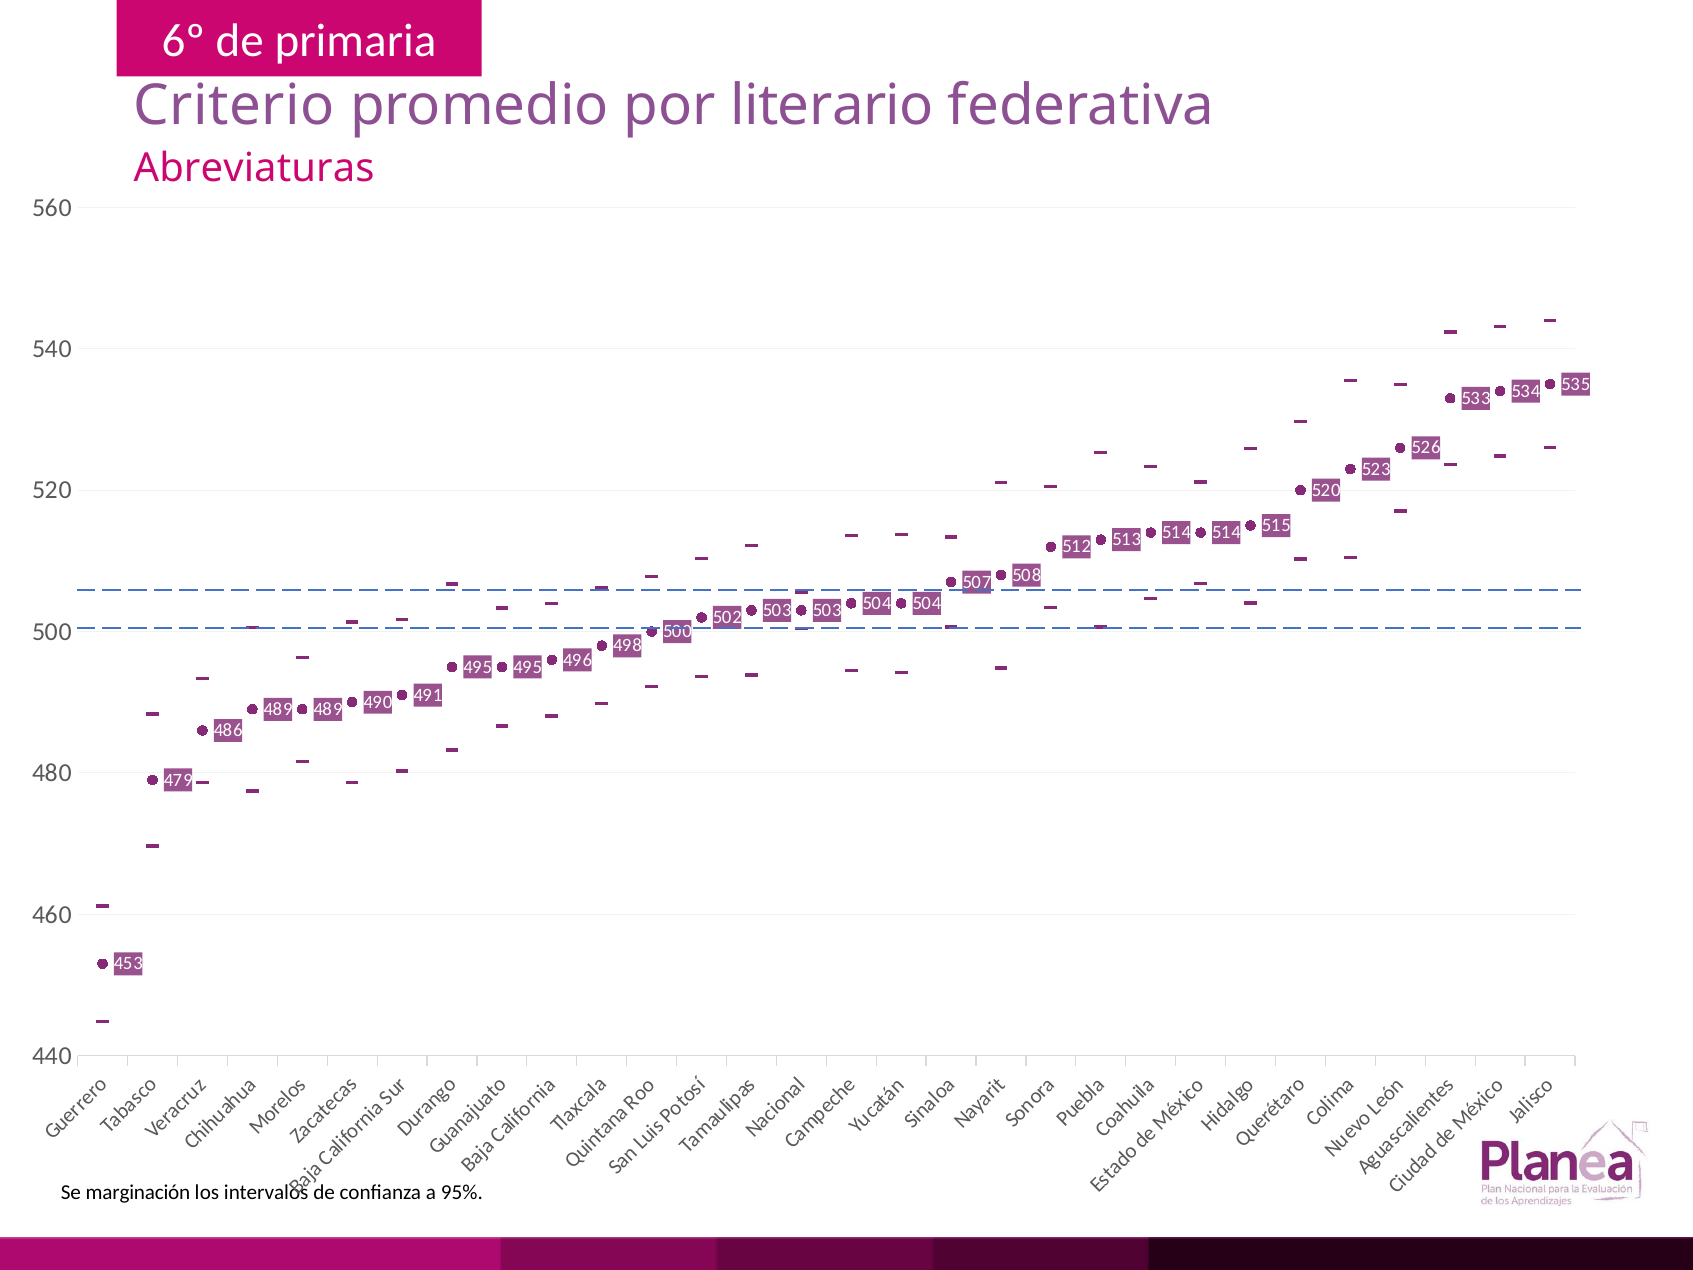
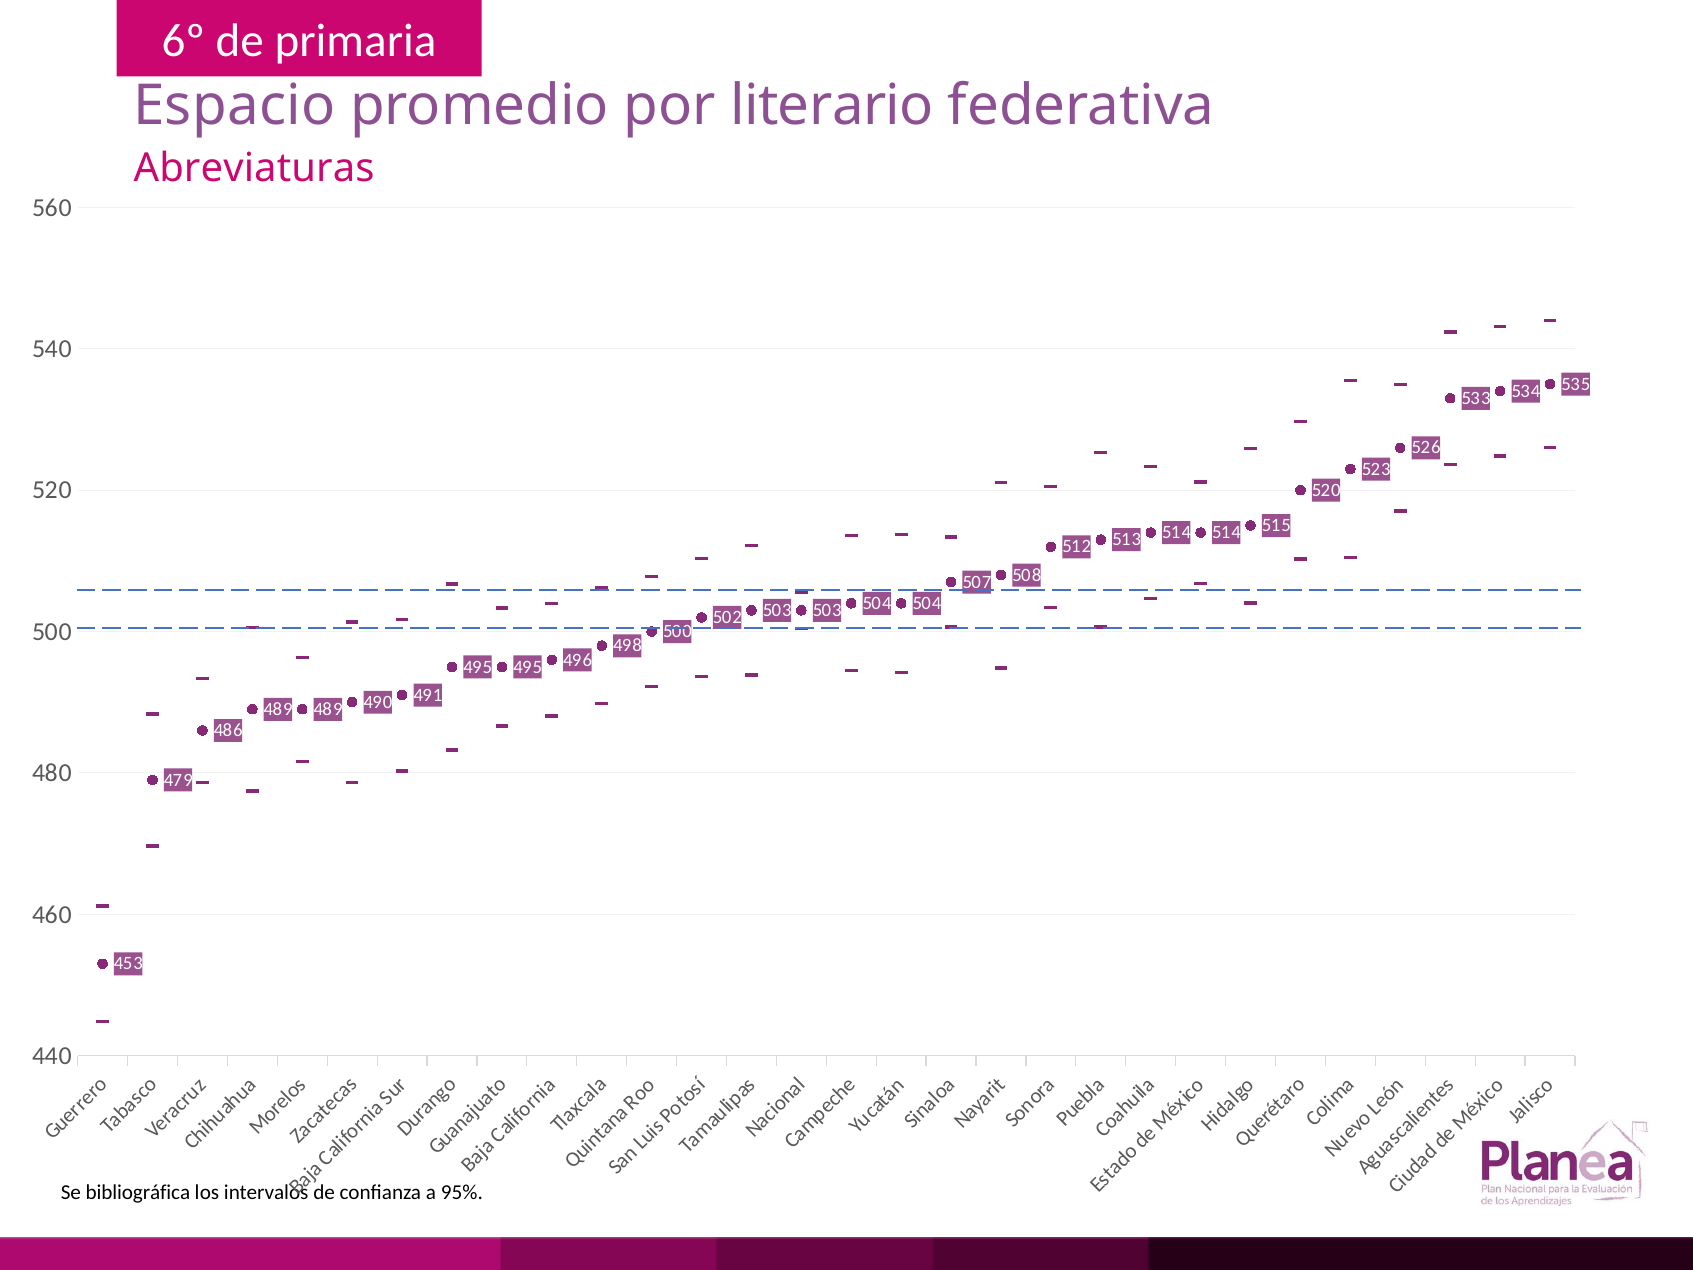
Criterio: Criterio -> Espacio
marginación: marginación -> bibliográfica
